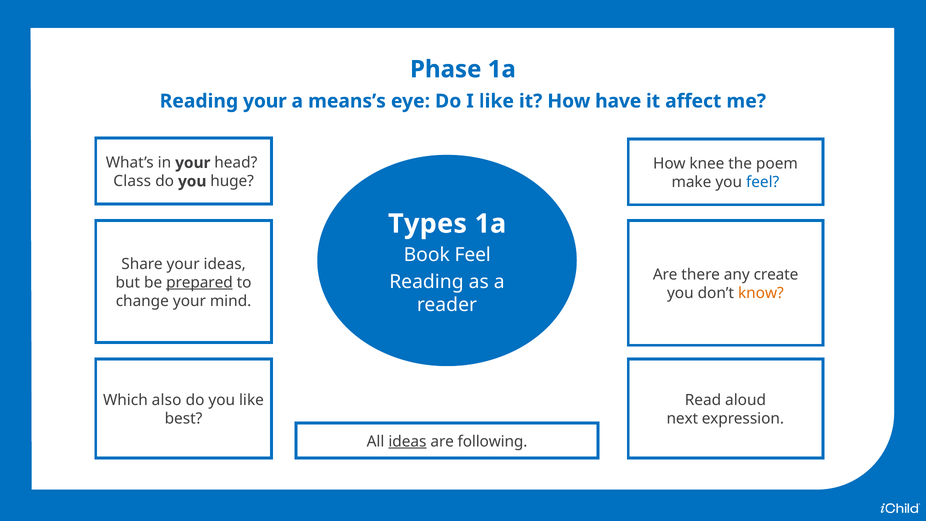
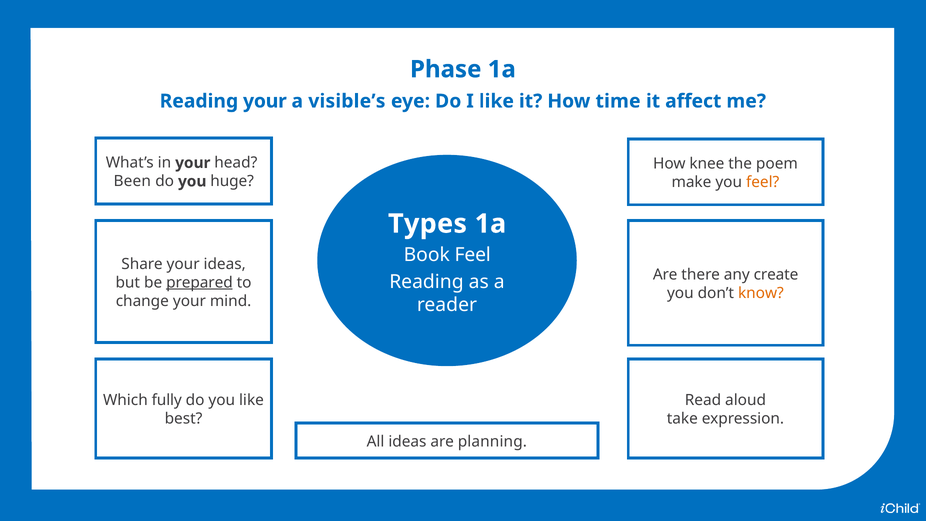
means’s: means’s -> visible’s
have: have -> time
Class: Class -> Been
feel at (763, 182) colour: blue -> orange
also: also -> fully
next: next -> take
ideas at (407, 441) underline: present -> none
following: following -> planning
